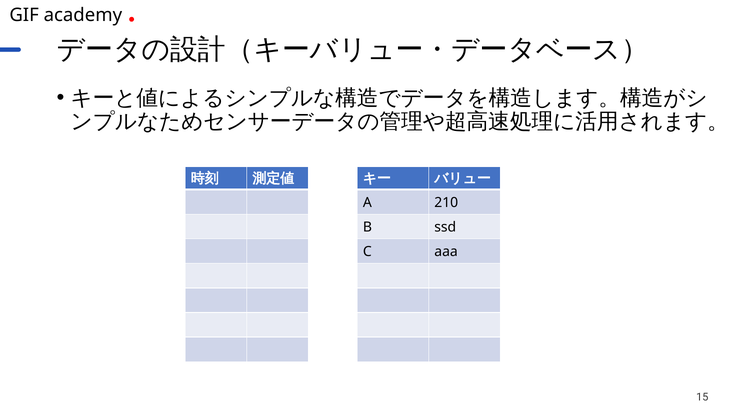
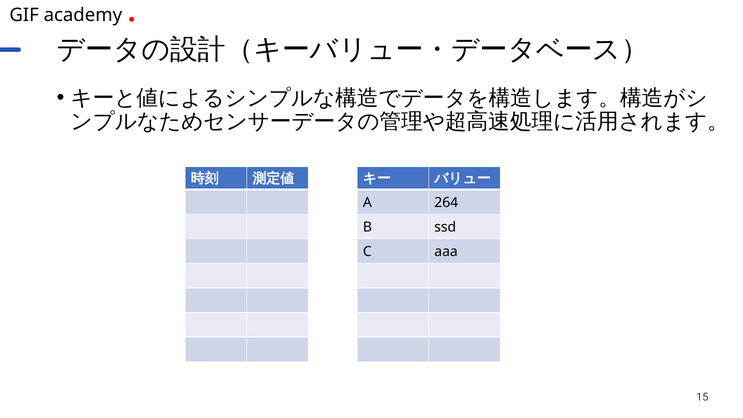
210: 210 -> 264
